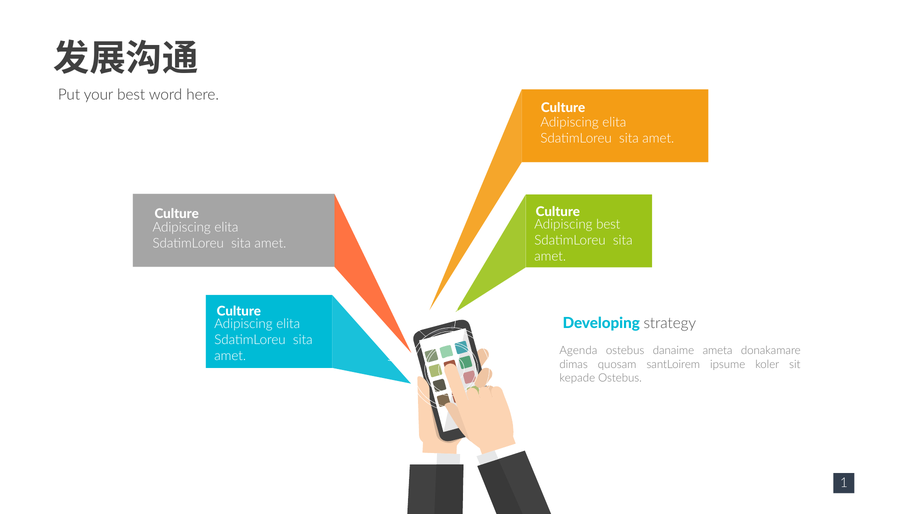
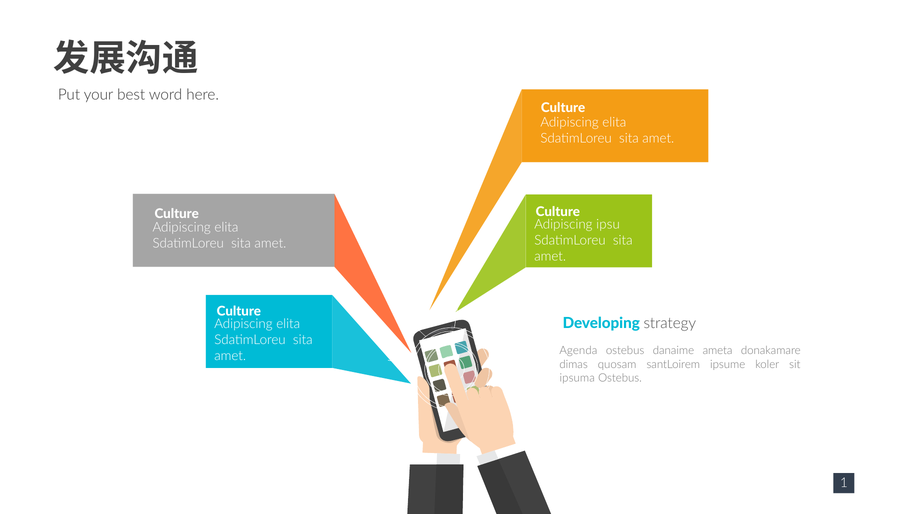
Adipiscing best: best -> ipsu
kepade: kepade -> ipsuma
